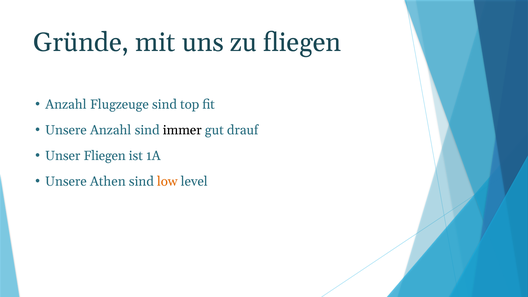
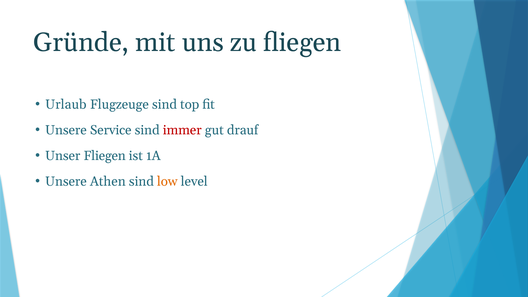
Anzahl at (66, 104): Anzahl -> Urlaub
Unsere Anzahl: Anzahl -> Service
immer colour: black -> red
